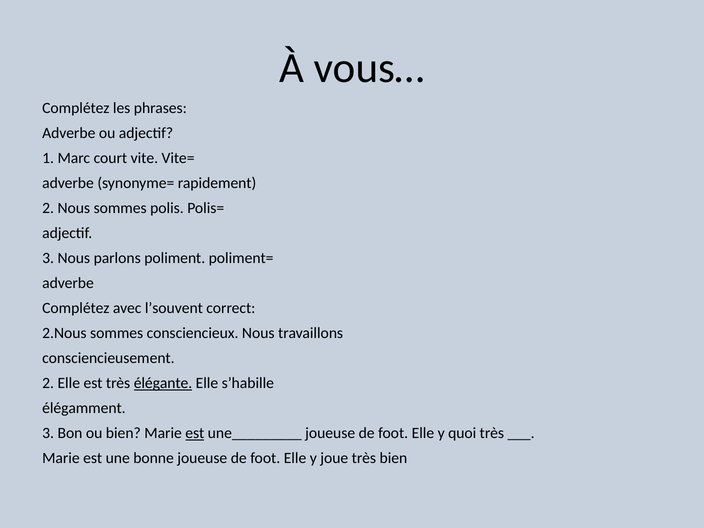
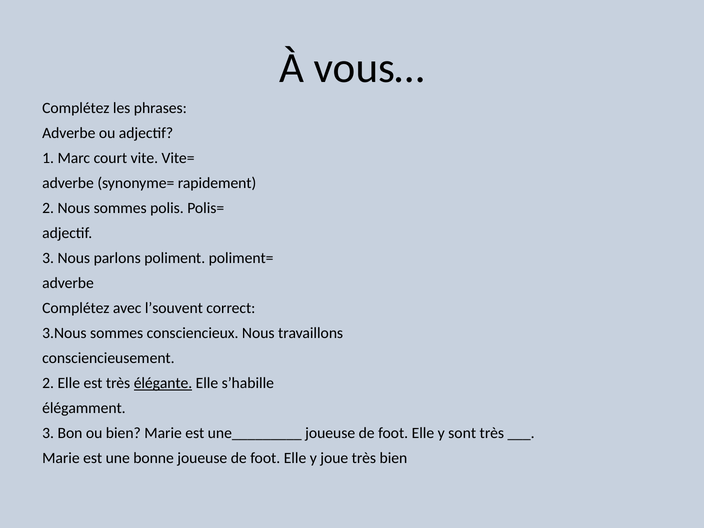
2.Nous: 2.Nous -> 3.Nous
est at (195, 433) underline: present -> none
quoi: quoi -> sont
